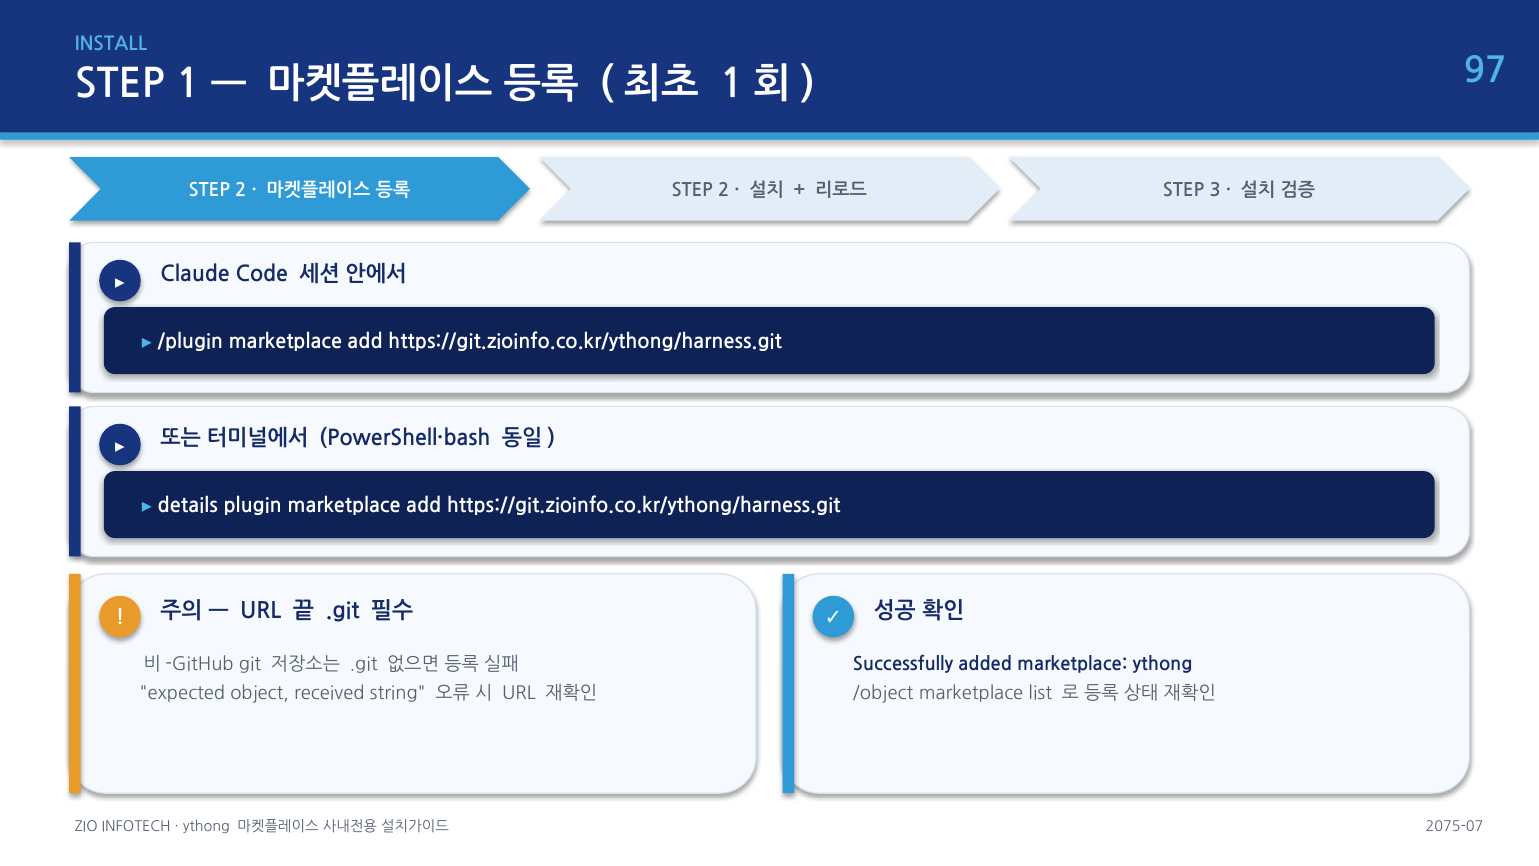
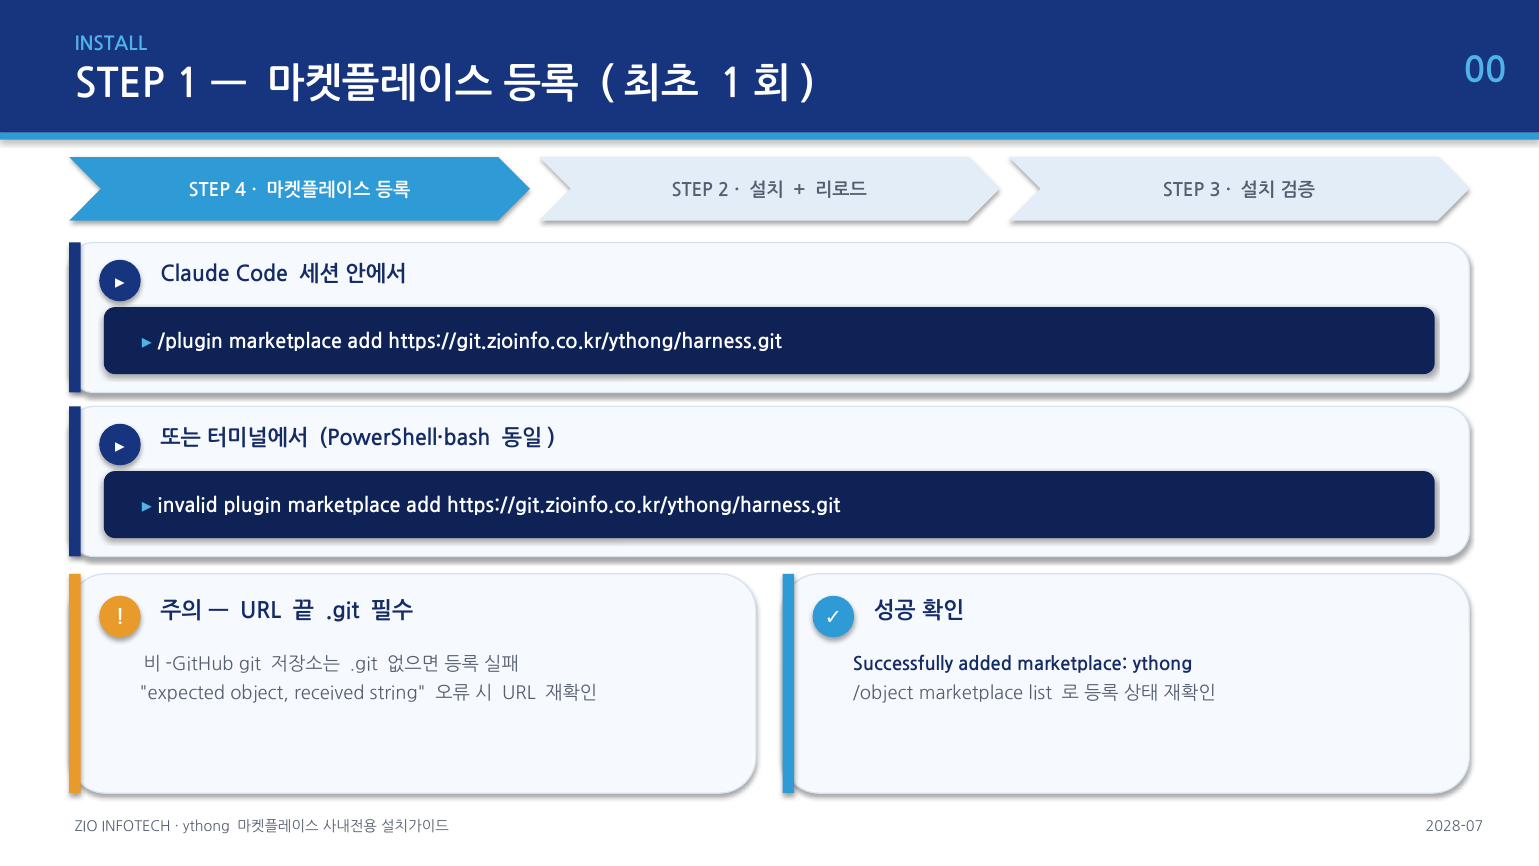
97: 97 -> 00
2 at (241, 190): 2 -> 4
details: details -> invalid
2075-07: 2075-07 -> 2028-07
